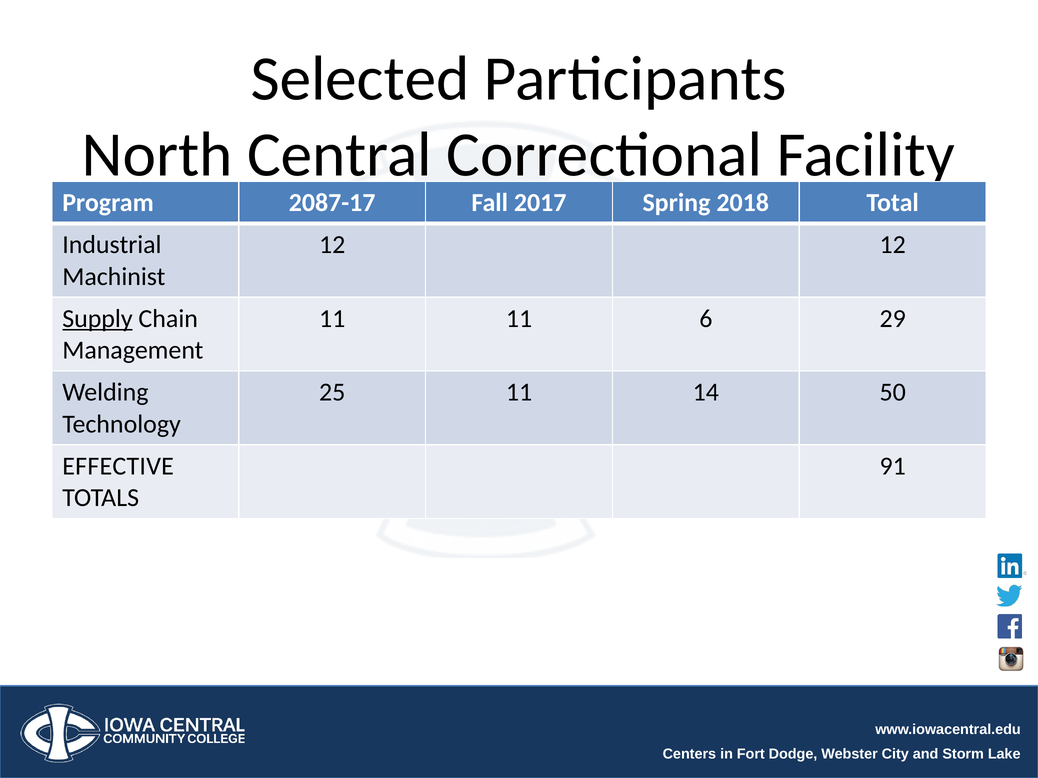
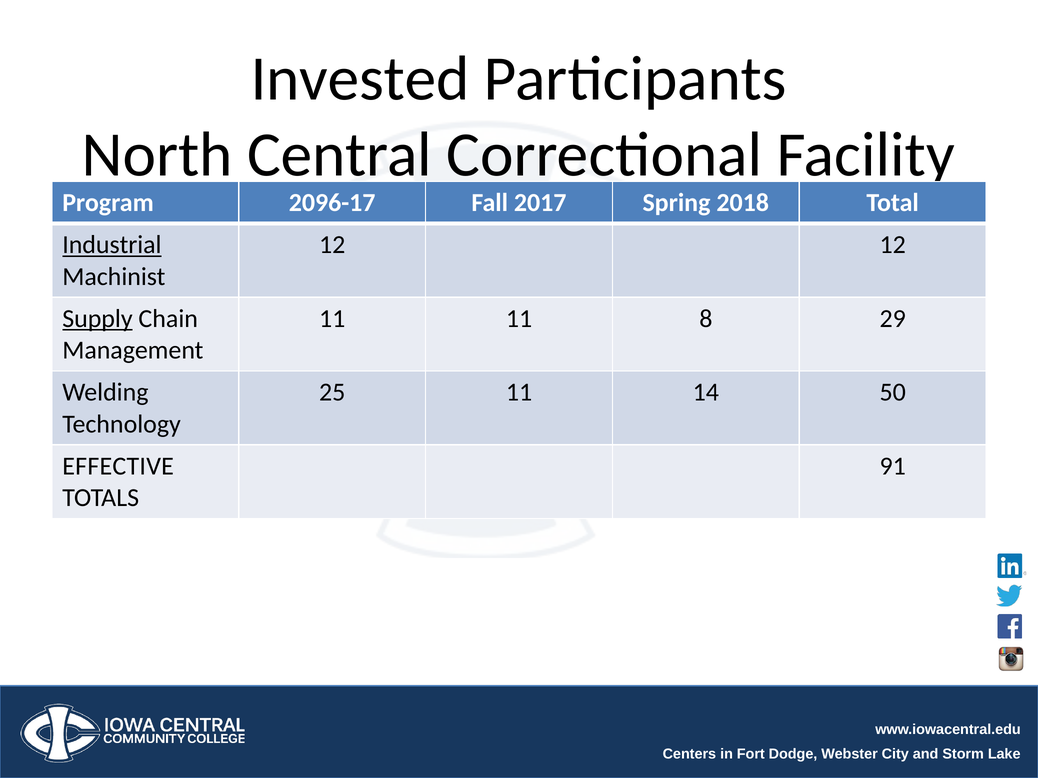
Selected: Selected -> Invested
2087-17: 2087-17 -> 2096-17
Industrial underline: none -> present
6: 6 -> 8
